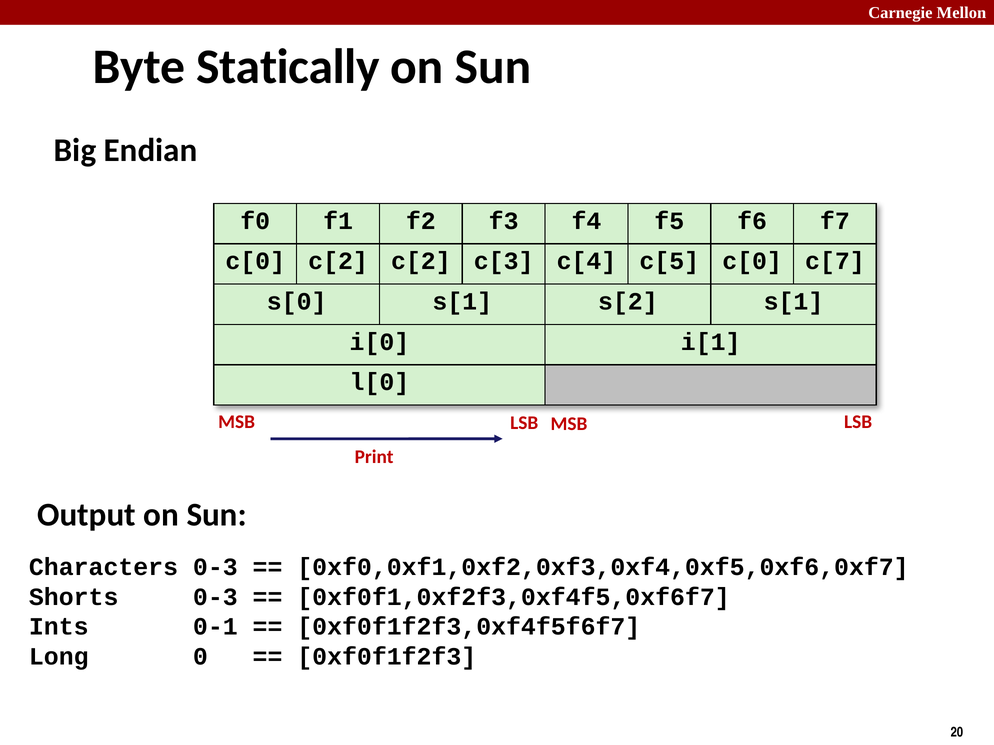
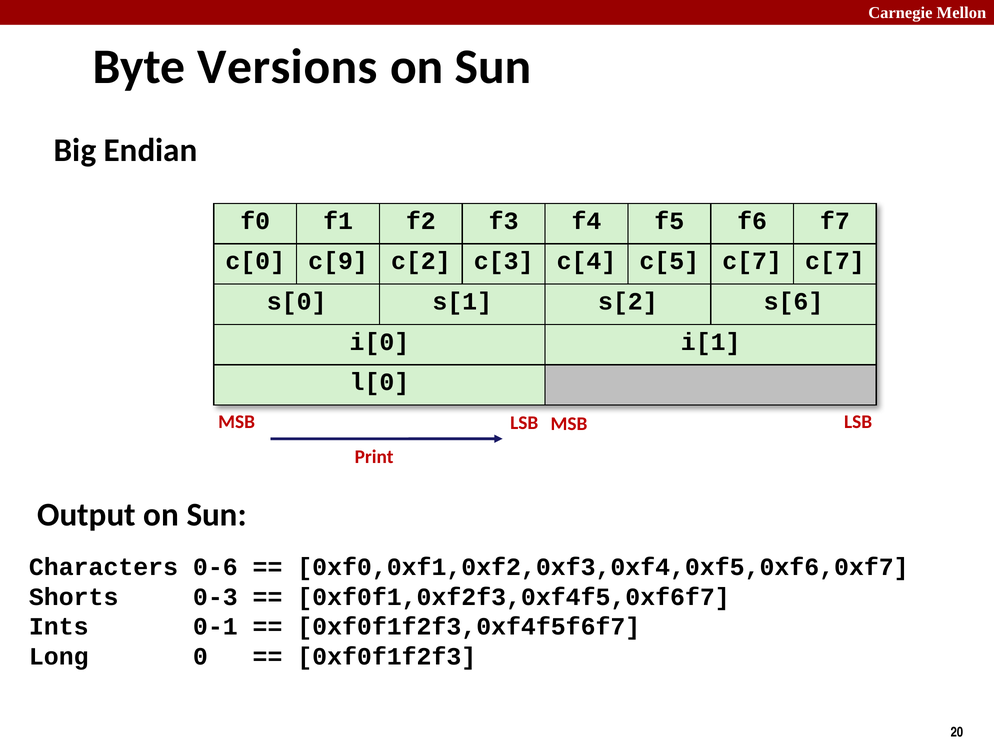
Statically: Statically -> Versions
c[0 c[2: c[2 -> c[9
c[5 c[0: c[0 -> c[7
s[2 s[1: s[1 -> s[6
Characters 0-3: 0-3 -> 0-6
